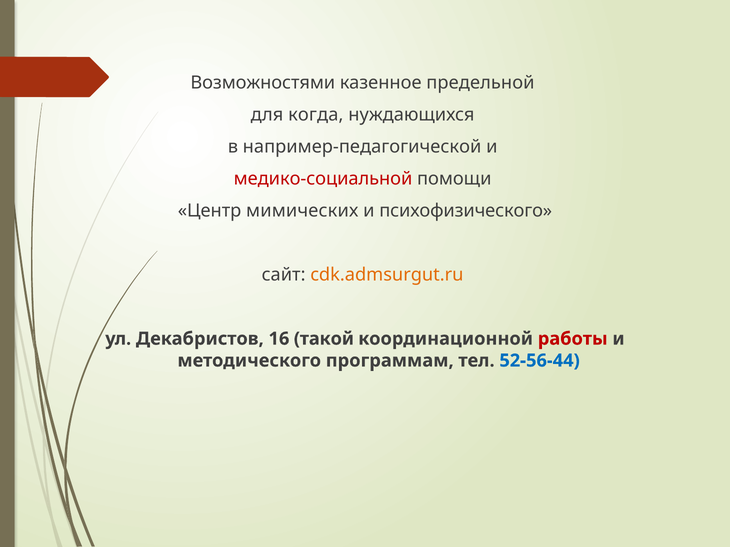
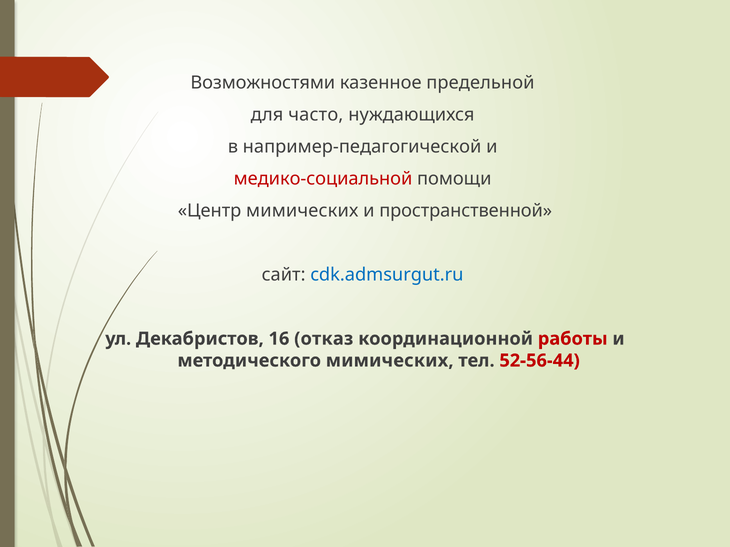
когда: когда -> часто
психофизического: психофизического -> пространственной
cdk.admsurgut.ru colour: orange -> blue
такой: такой -> отказ
методического программам: программам -> мимических
52-56-44 colour: blue -> red
